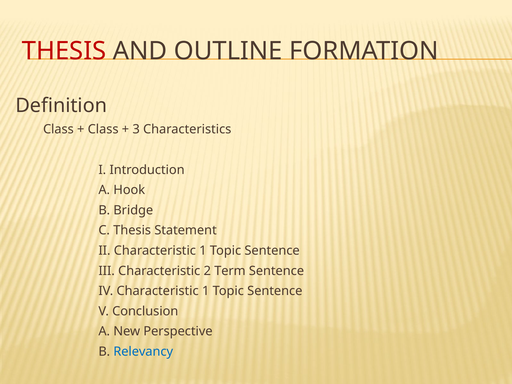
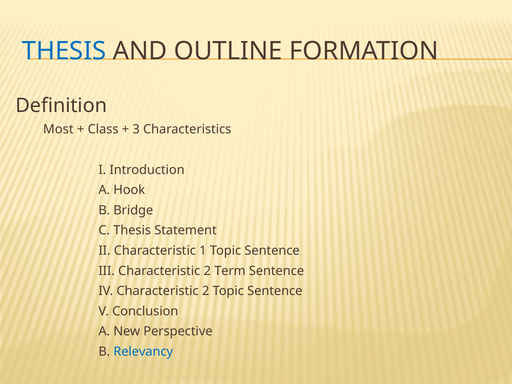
THESIS at (64, 51) colour: red -> blue
Class at (58, 129): Class -> Most
IV Characteristic 1: 1 -> 2
